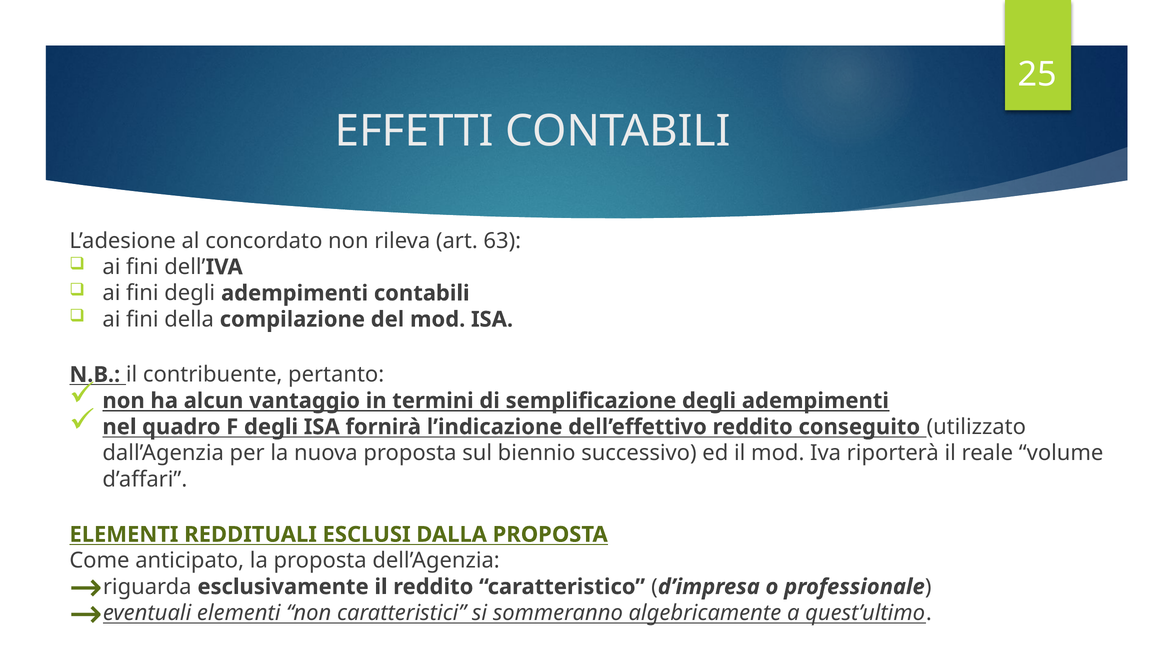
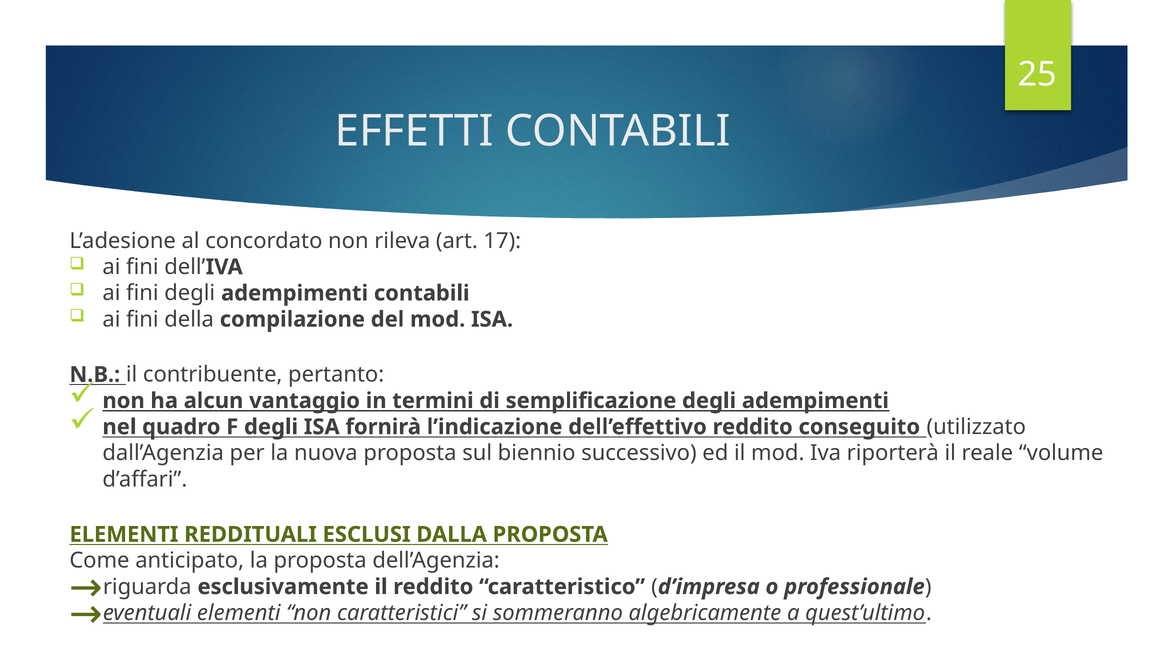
63: 63 -> 17
